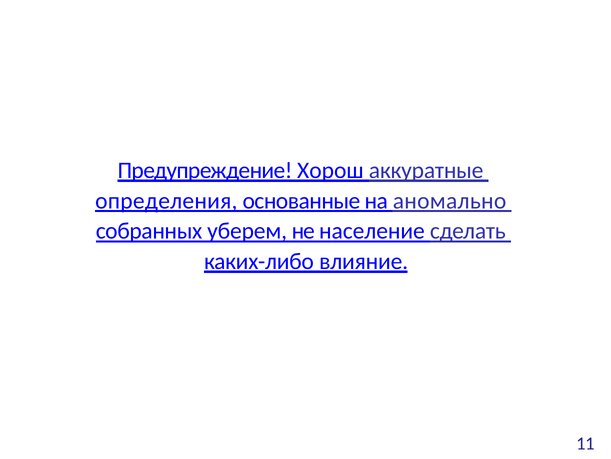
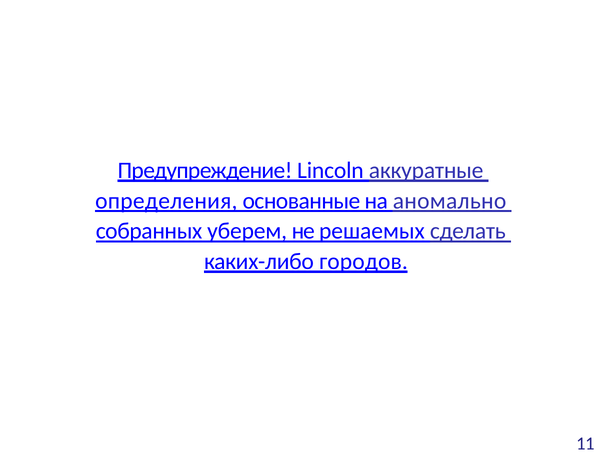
Хорош: Хорош -> Lincoln
население: население -> решаемых
влияние: влияние -> городов
